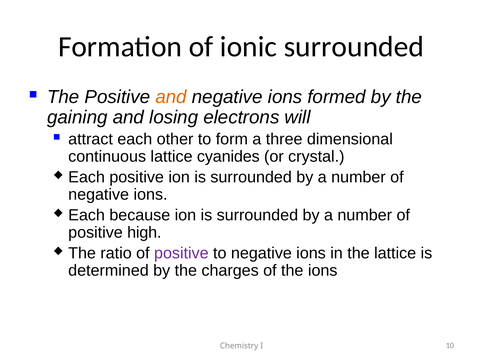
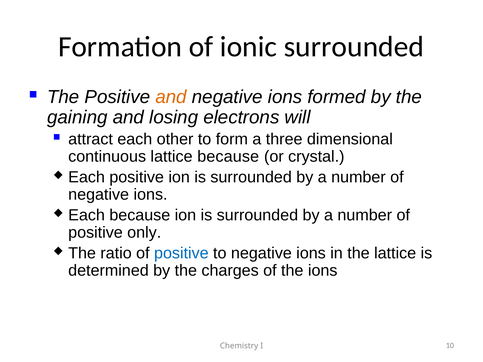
lattice cyanides: cyanides -> because
high: high -> only
positive at (181, 253) colour: purple -> blue
